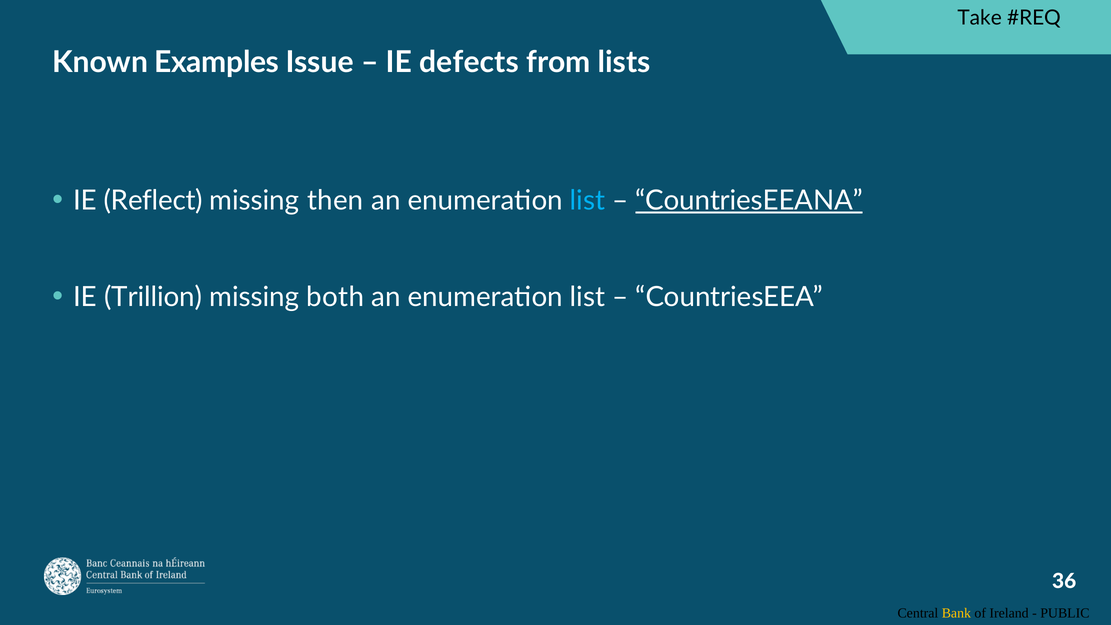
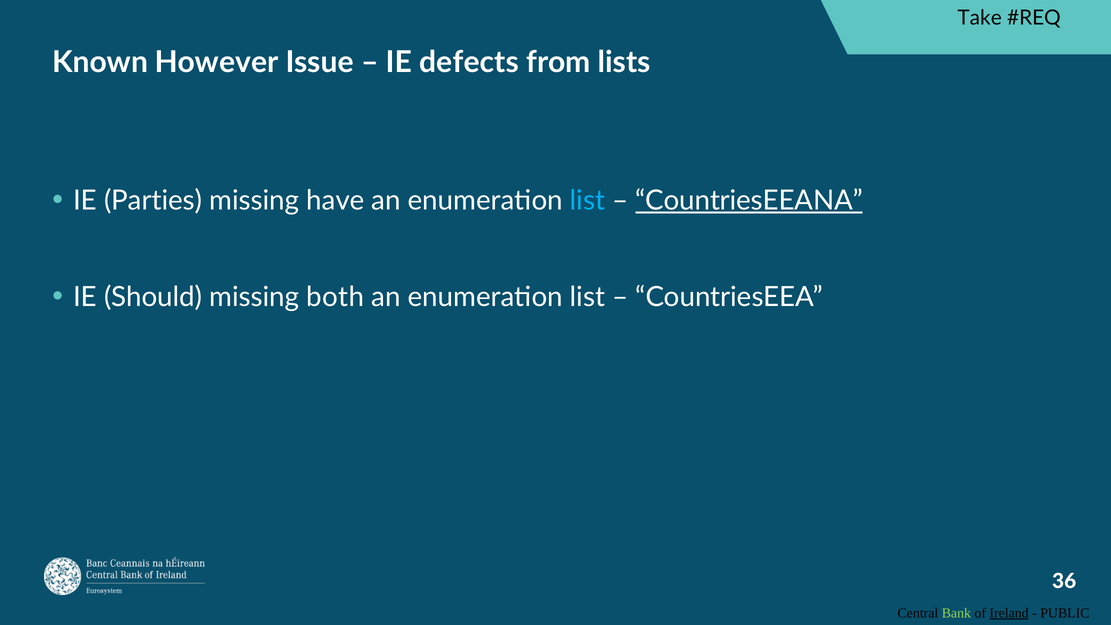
Examples: Examples -> However
Reflect: Reflect -> Parties
then: then -> have
Trillion: Trillion -> Should
Bank colour: yellow -> light green
Ireland underline: none -> present
